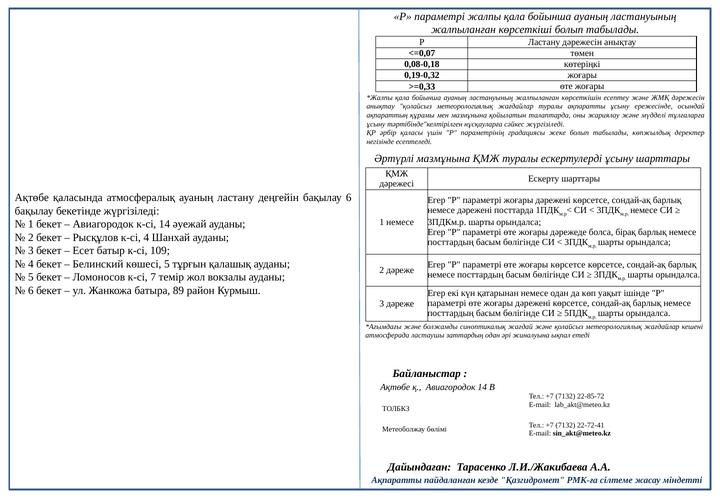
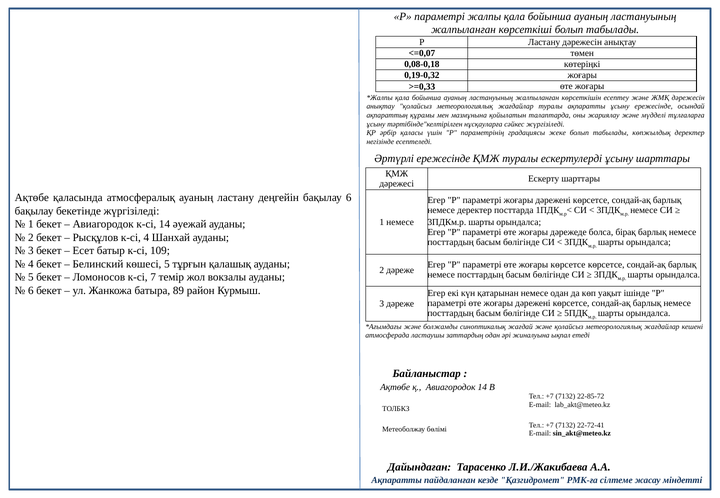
Әртүрлі мазмұнына: мазмұнына -> ережесінде
немесе дәрежені: дәрежені -> деректер
